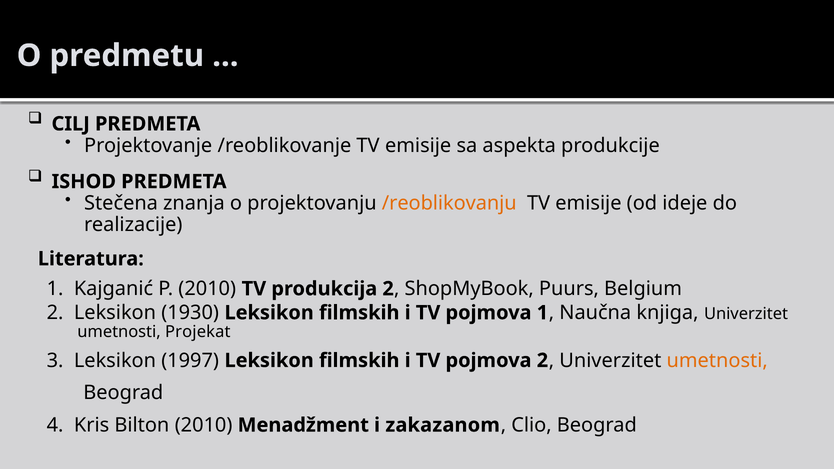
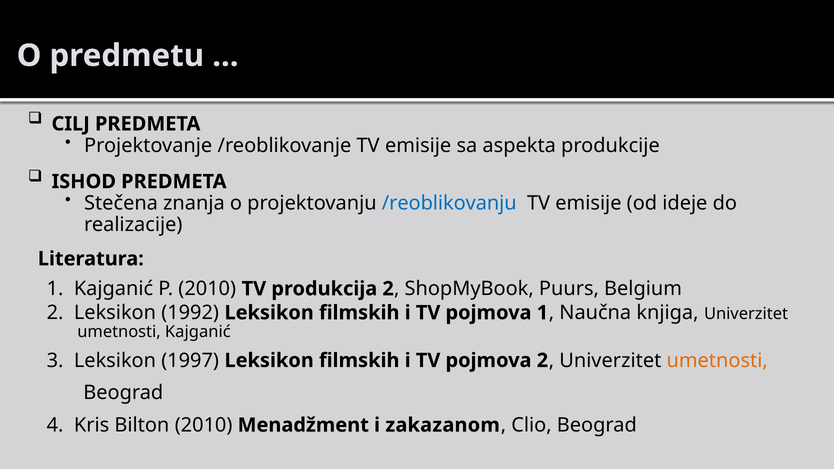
/reoblikovanju colour: orange -> blue
1930: 1930 -> 1992
umetnosti Projekat: Projekat -> Kajganić
